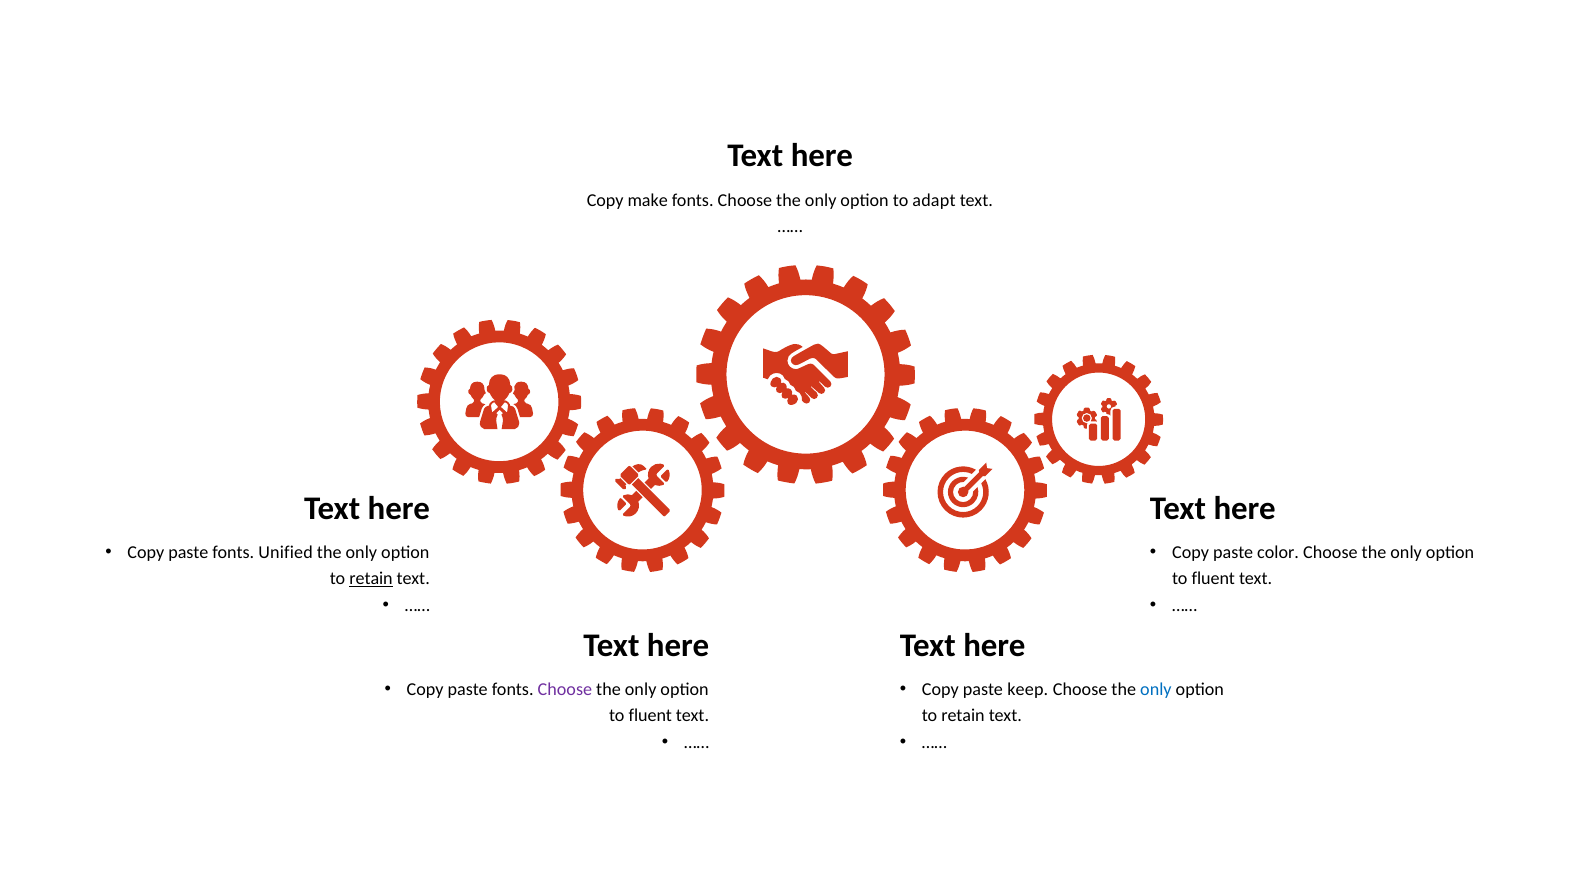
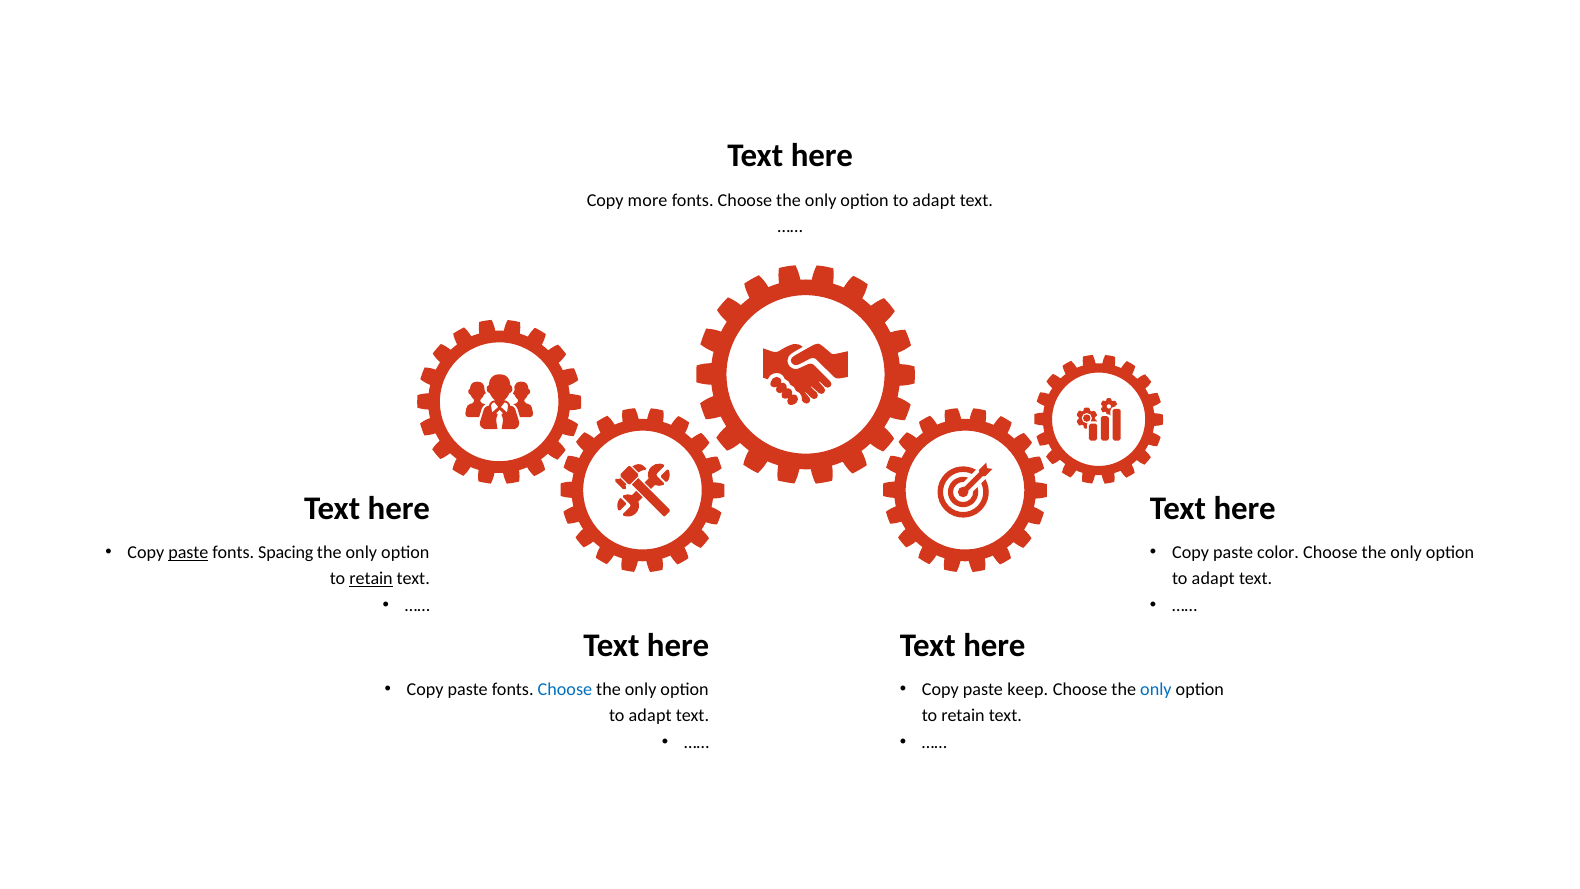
make: make -> more
paste at (188, 553) underline: none -> present
Unified: Unified -> Spacing
fluent at (1213, 579): fluent -> adapt
Choose at (565, 690) colour: purple -> blue
fluent at (650, 716): fluent -> adapt
